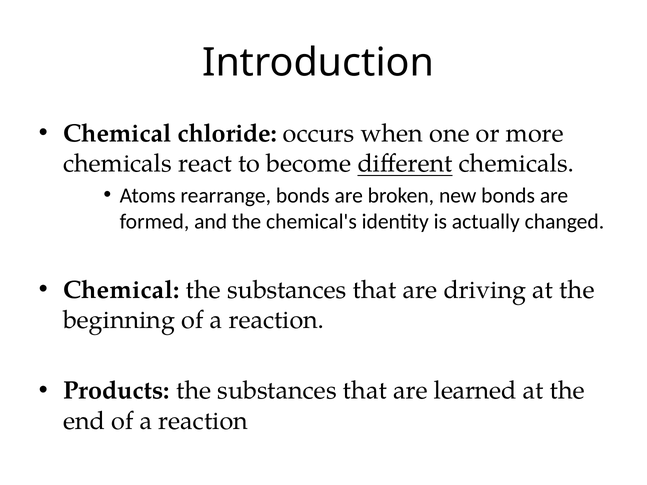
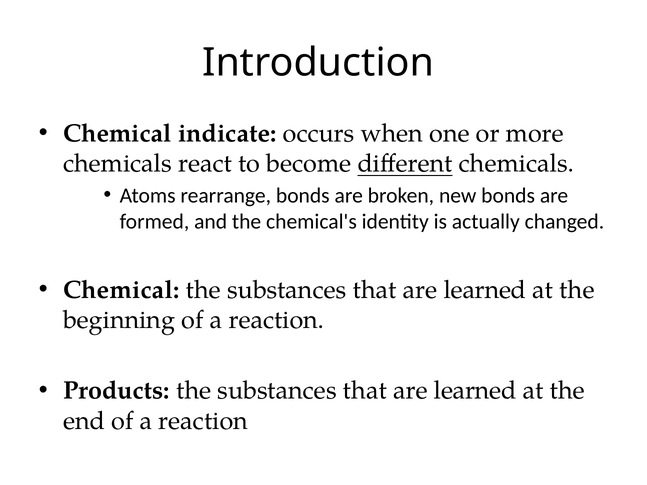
chloride: chloride -> indicate
driving at (485, 290): driving -> learned
